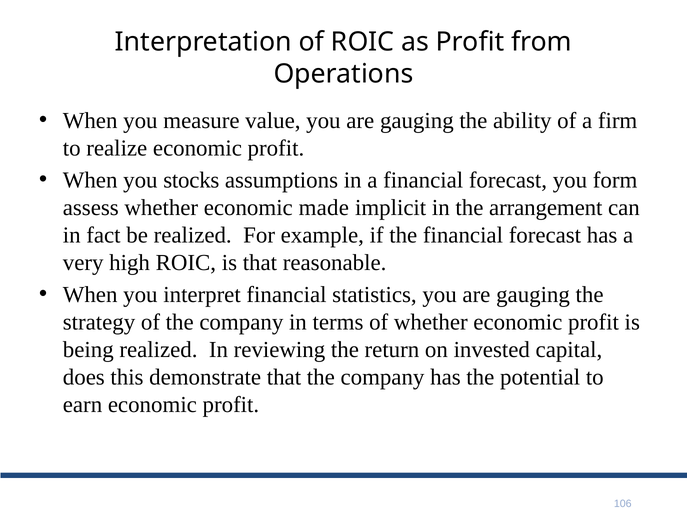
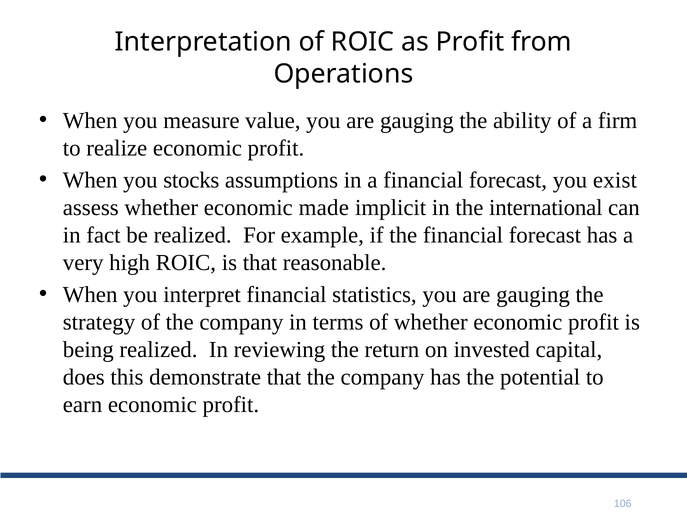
form: form -> exist
arrangement: arrangement -> international
